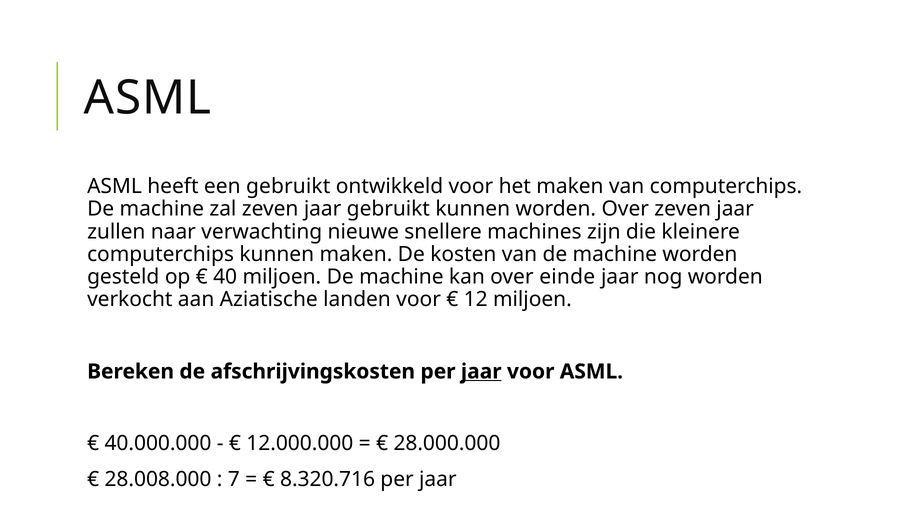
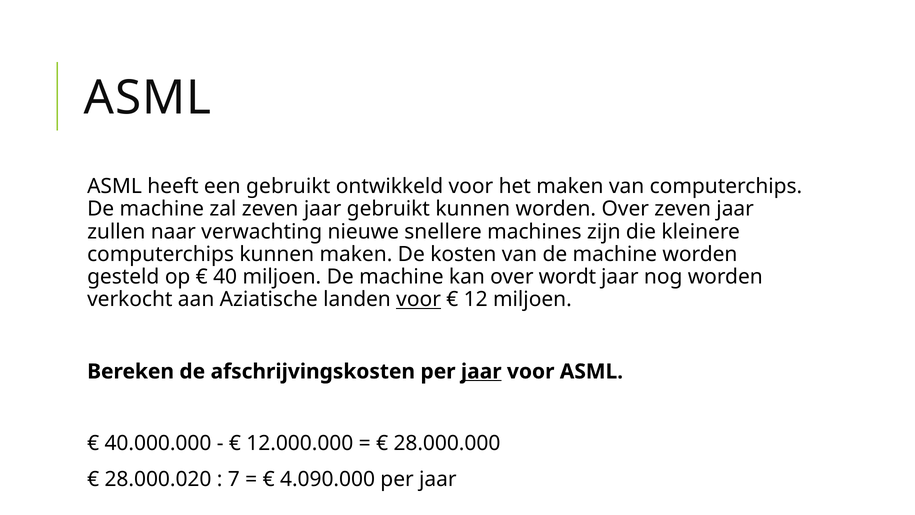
einde: einde -> wordt
voor at (419, 299) underline: none -> present
28.008.000: 28.008.000 -> 28.000.020
8.320.716: 8.320.716 -> 4.090.000
